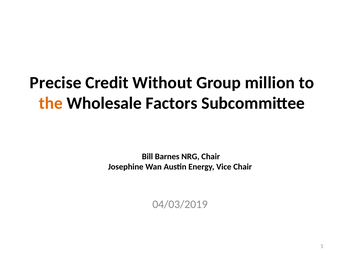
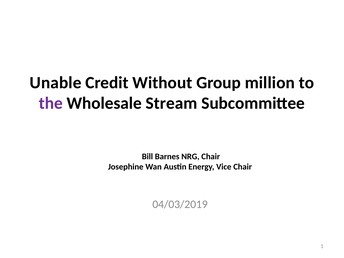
Precise: Precise -> Unable
the colour: orange -> purple
Factors: Factors -> Stream
